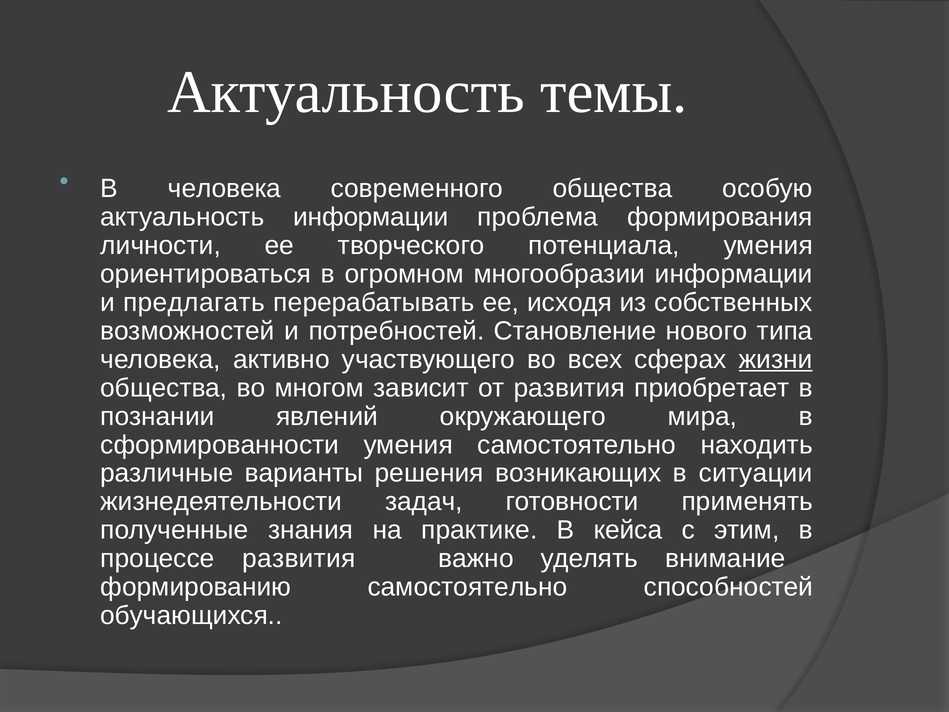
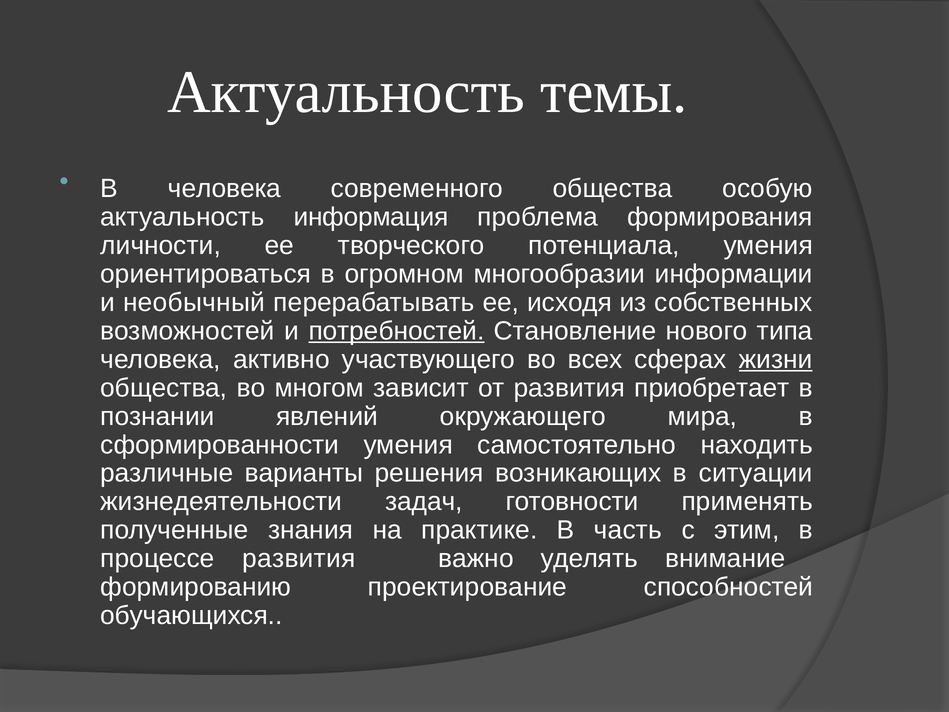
актуальность информации: информации -> информация
предлагать: предлагать -> необычный
потребностей underline: none -> present
кейса: кейса -> часть
формированию самостоятельно: самостоятельно -> проектирование
